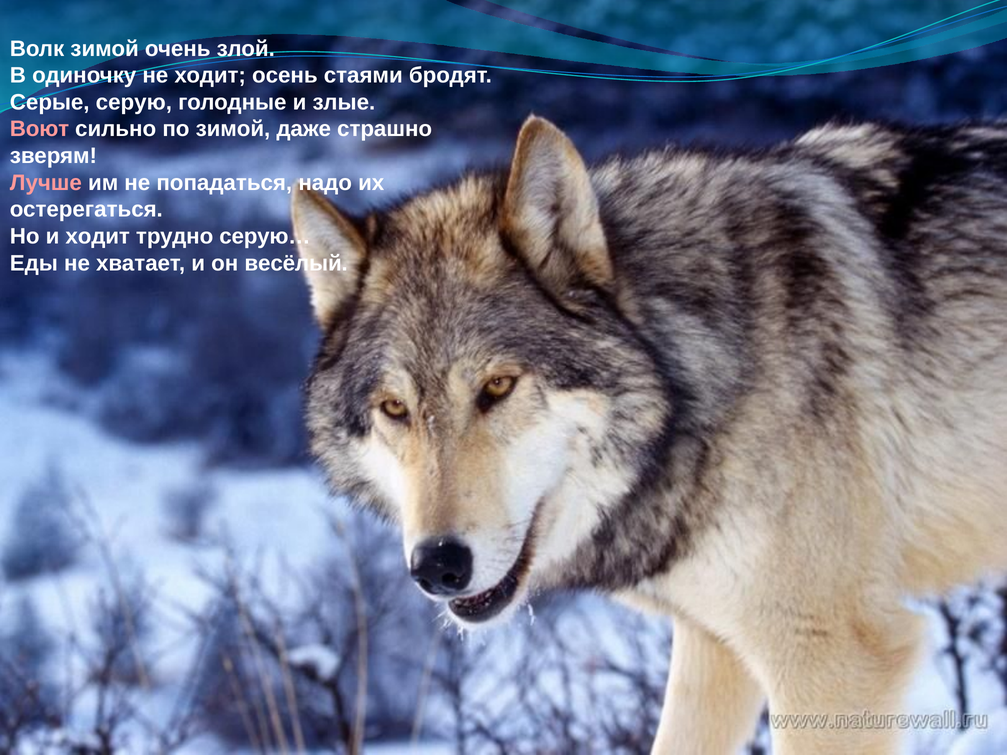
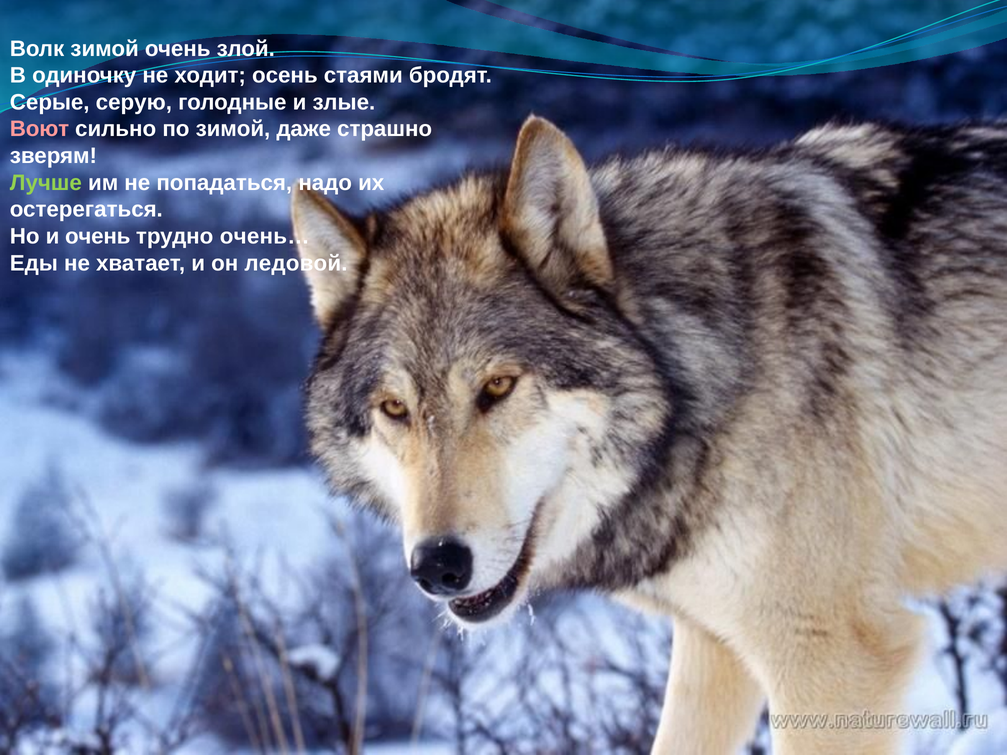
Лучше colour: pink -> light green
и ходит: ходит -> очень
серую…: серую… -> очень…
весёлый: весёлый -> ледовой
